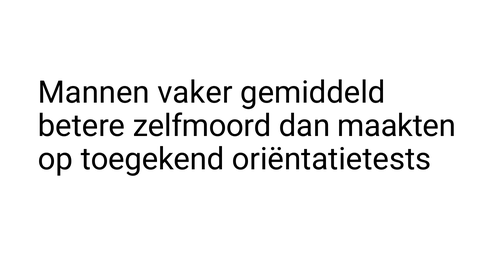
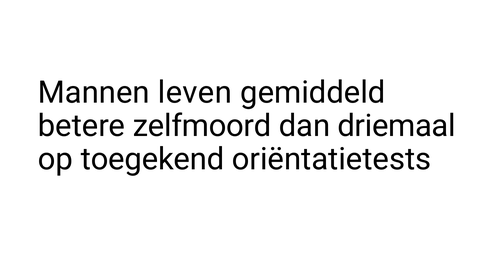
vaker: vaker -> leven
maakten: maakten -> driemaal
